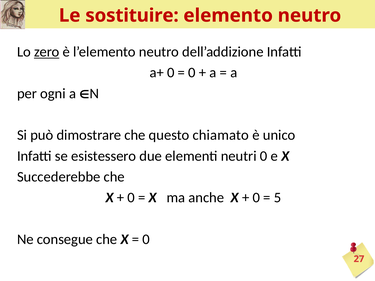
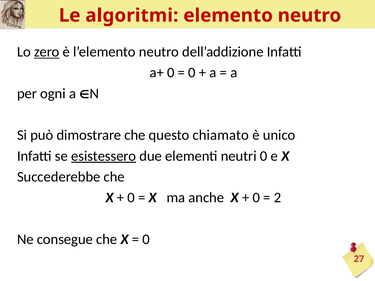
sostituire: sostituire -> algoritmi
esistessero underline: none -> present
5: 5 -> 2
